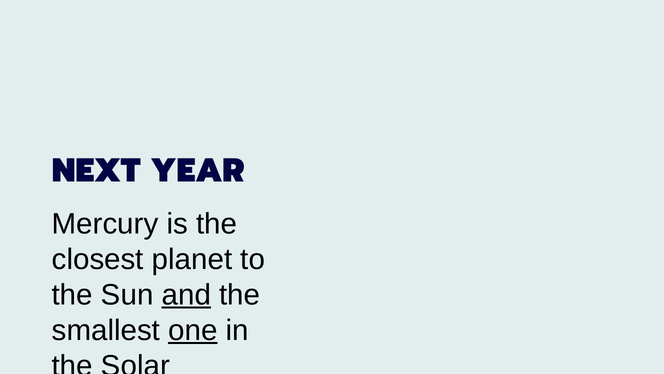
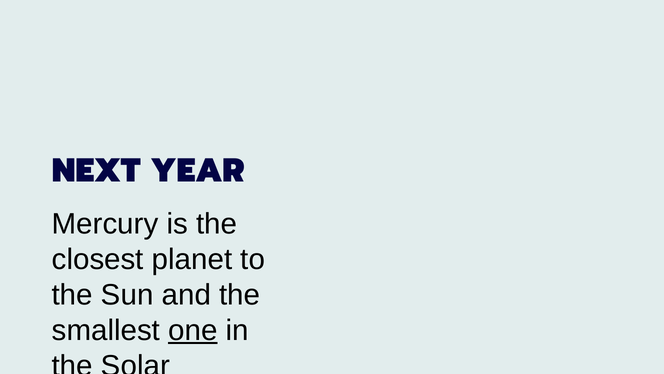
and underline: present -> none
